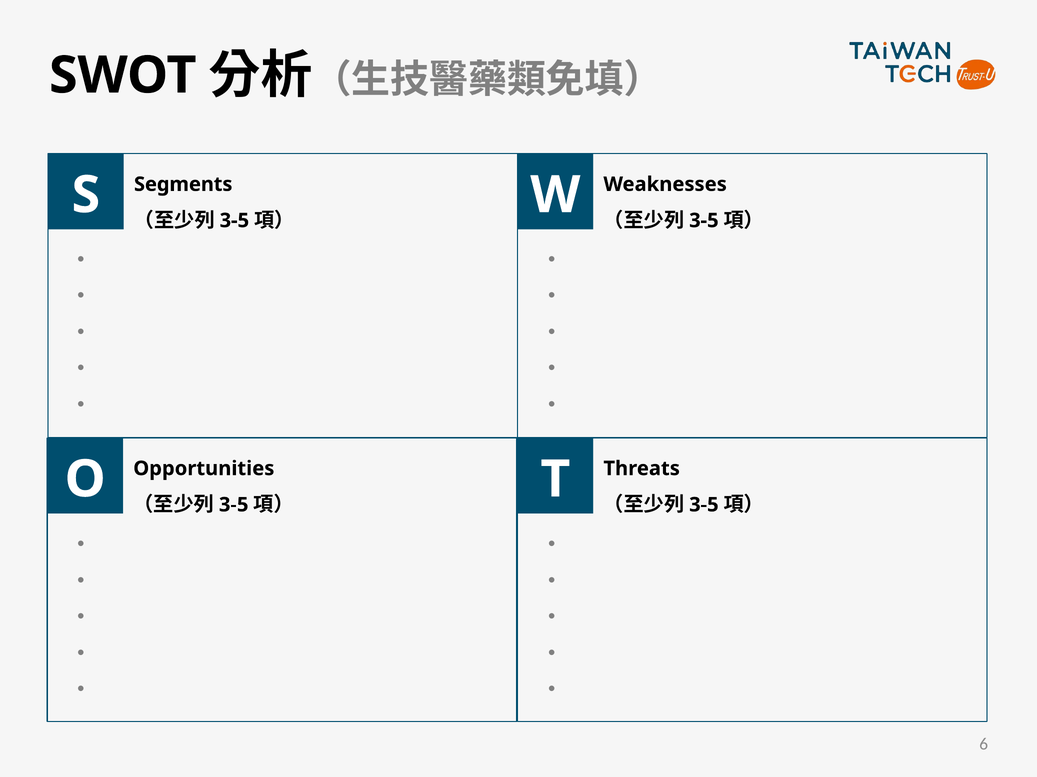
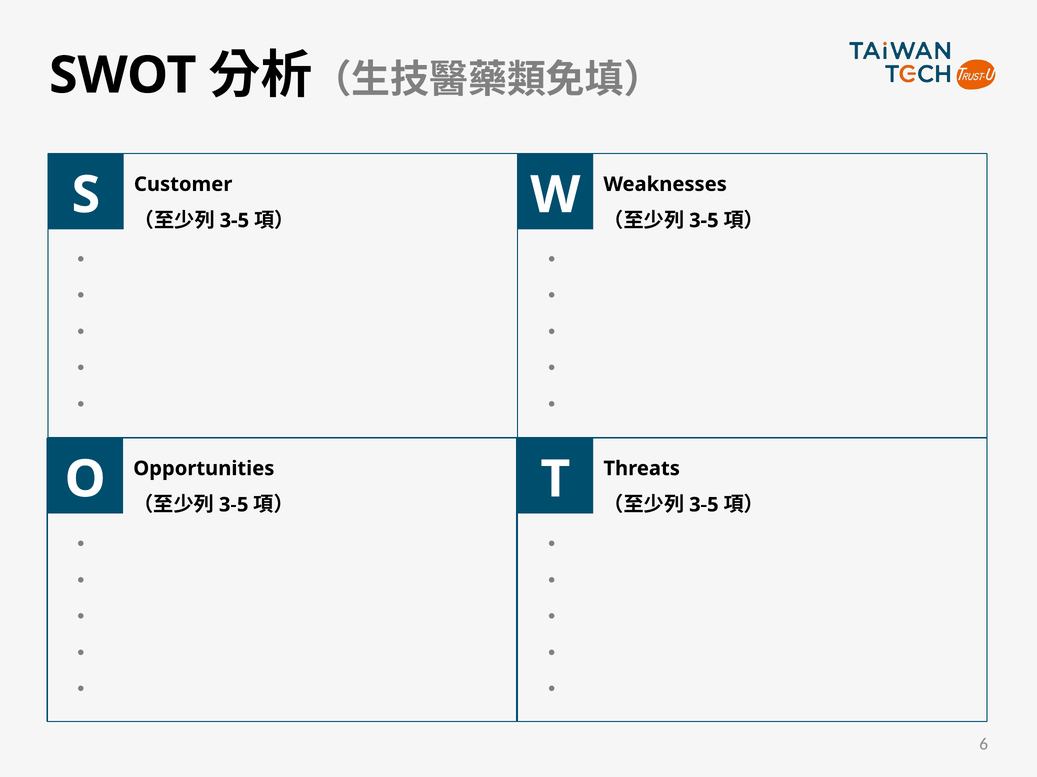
Segments: Segments -> Customer
